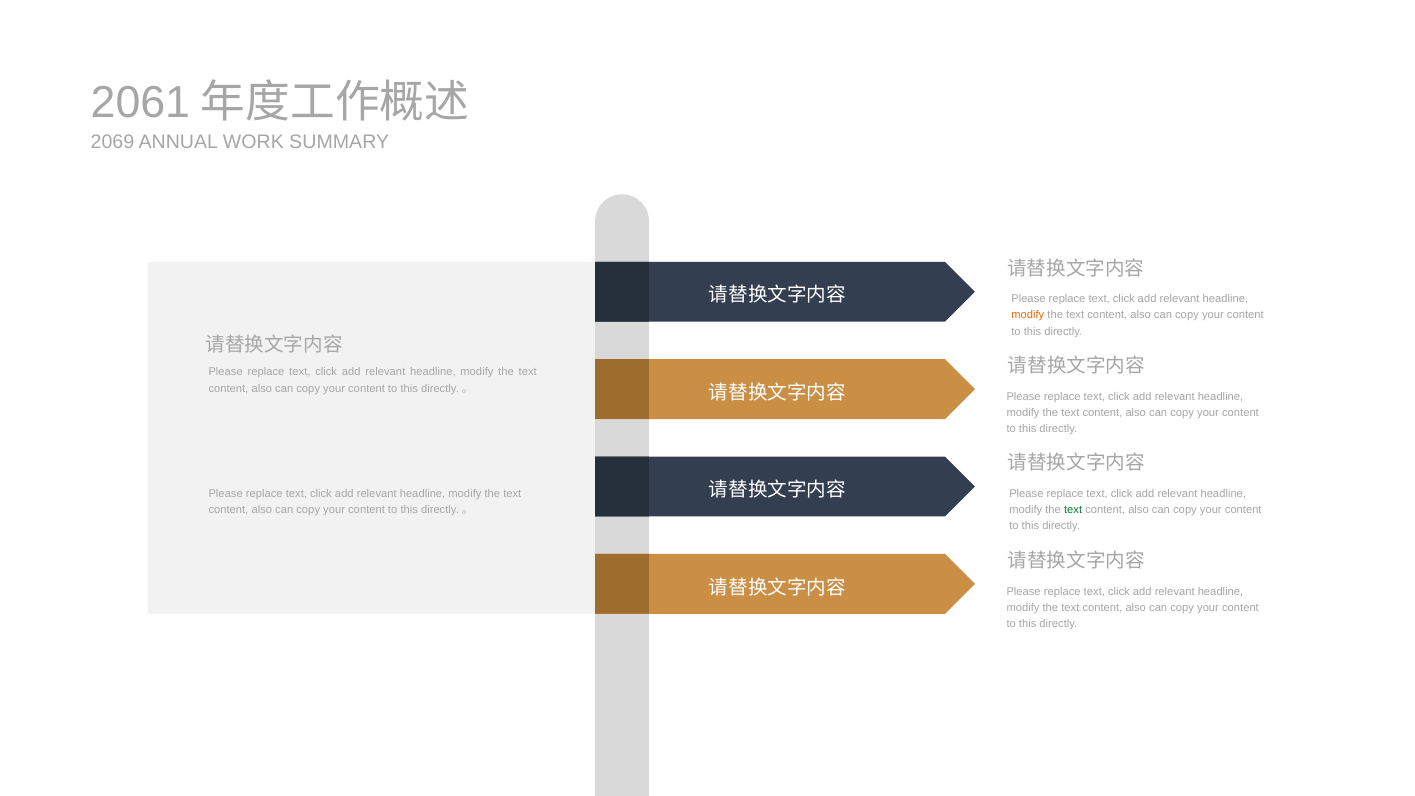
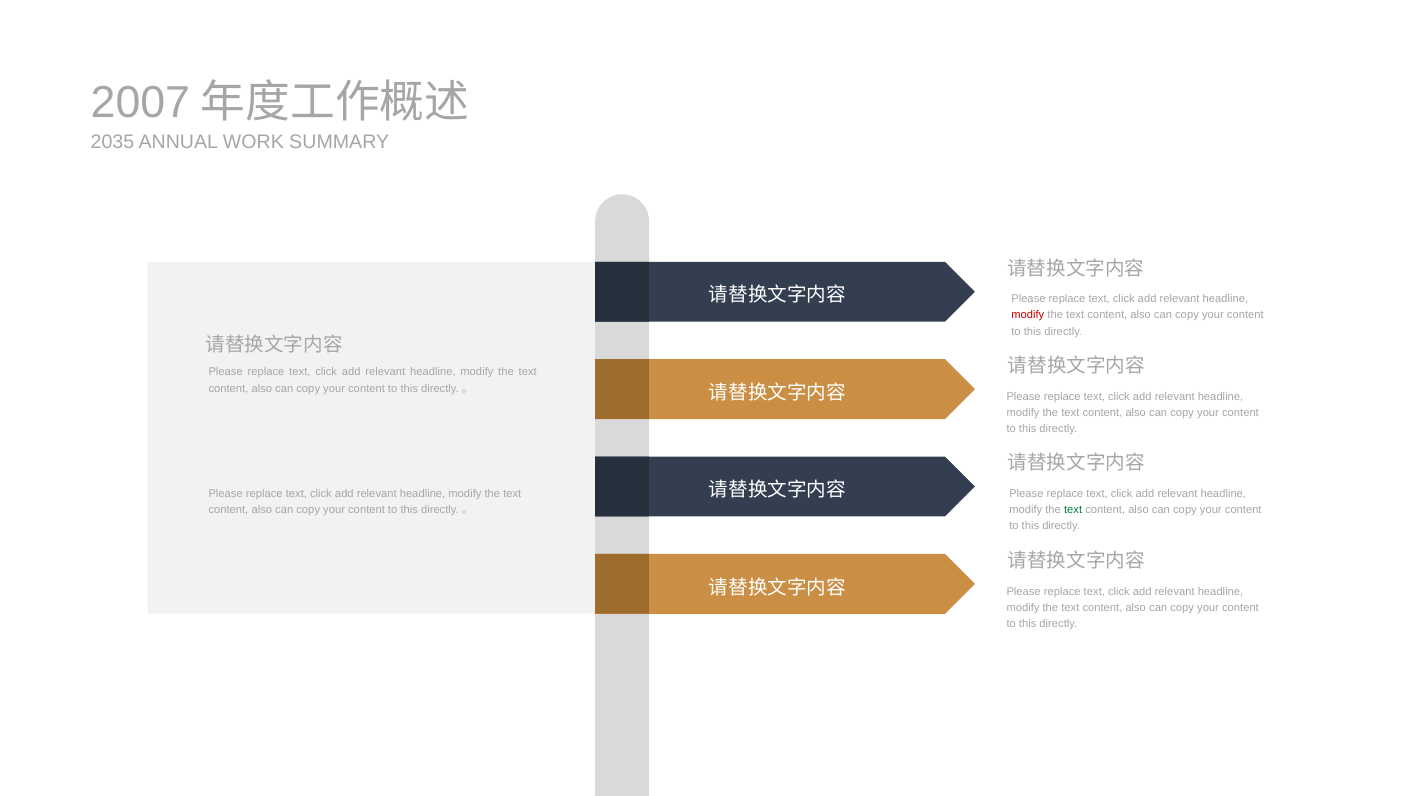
2061: 2061 -> 2007
2069: 2069 -> 2035
modify at (1028, 315) colour: orange -> red
